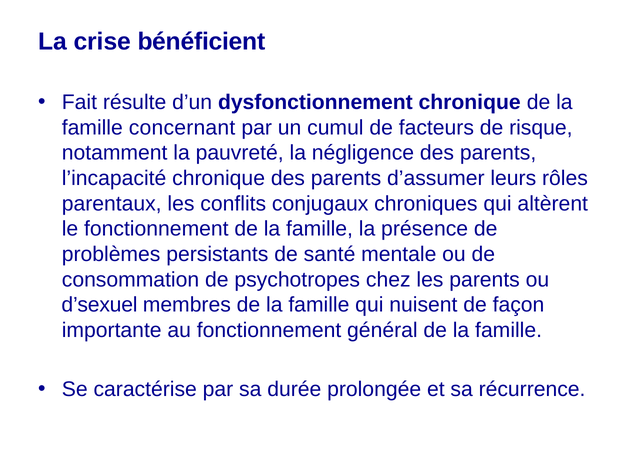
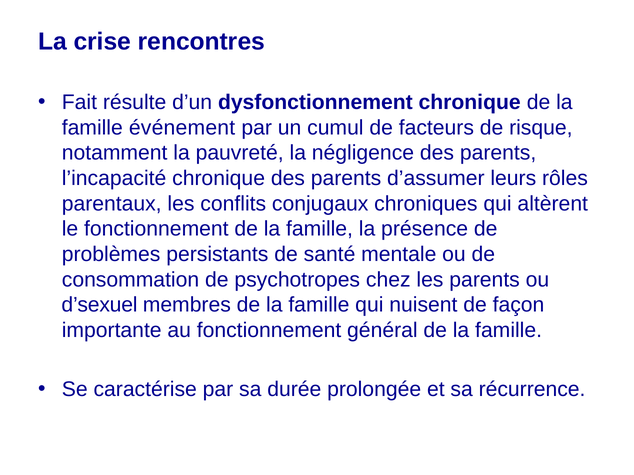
bénéficient: bénéficient -> rencontres
concernant: concernant -> événement
